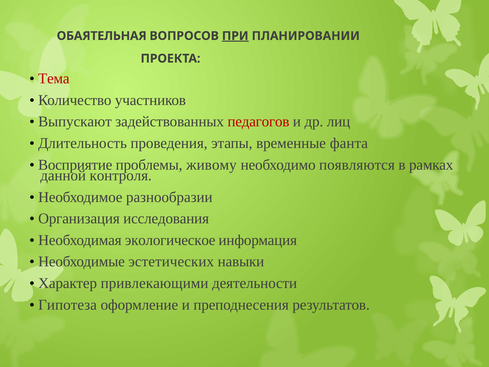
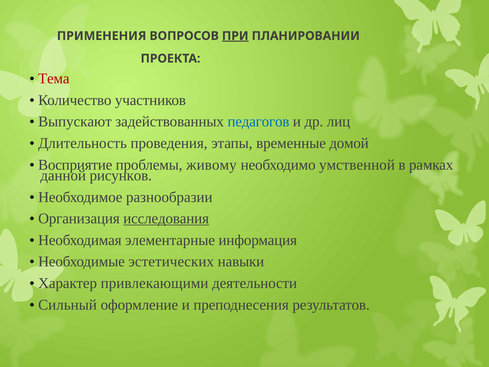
ОБАЯТЕЛЬНАЯ: ОБАЯТЕЛЬНАЯ -> ПРИМЕНЕНИЯ
педагогов colour: red -> blue
фанта: фанта -> домой
появляются: появляются -> умственной
контроля: контроля -> рисунков
исследования underline: none -> present
экологическое: экологическое -> элементарные
Гипотеза: Гипотеза -> Сильный
